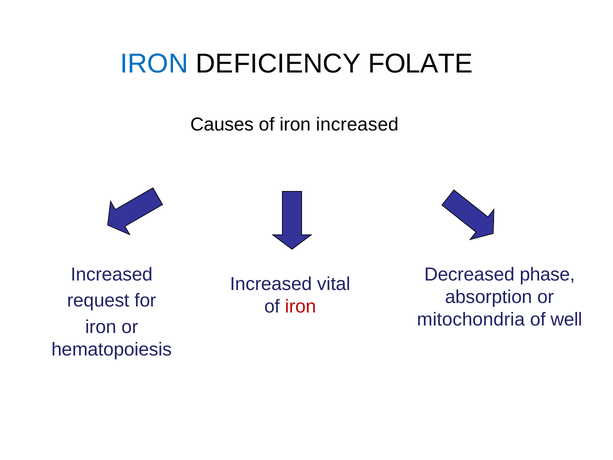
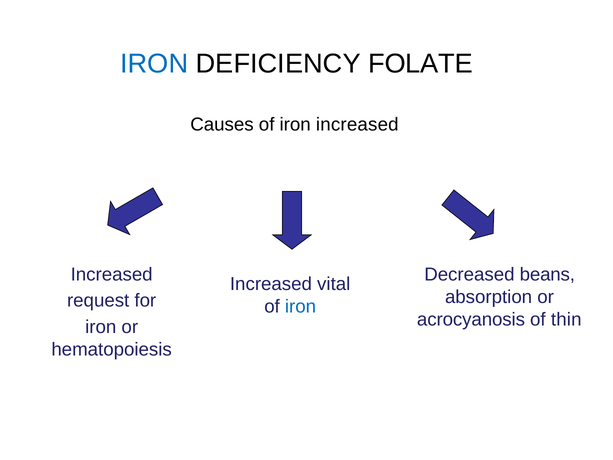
phase: phase -> beans
iron at (301, 306) colour: red -> blue
mitochondria: mitochondria -> acrocyanosis
well: well -> thin
